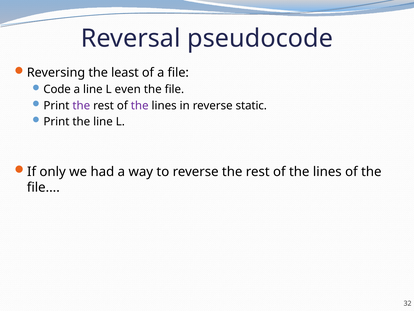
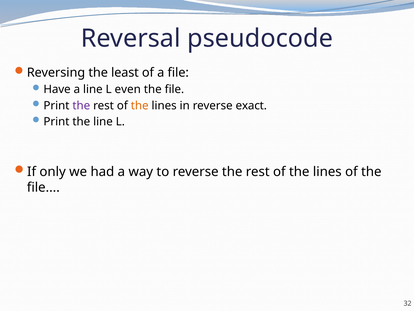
Code: Code -> Have
the at (140, 105) colour: purple -> orange
static: static -> exact
